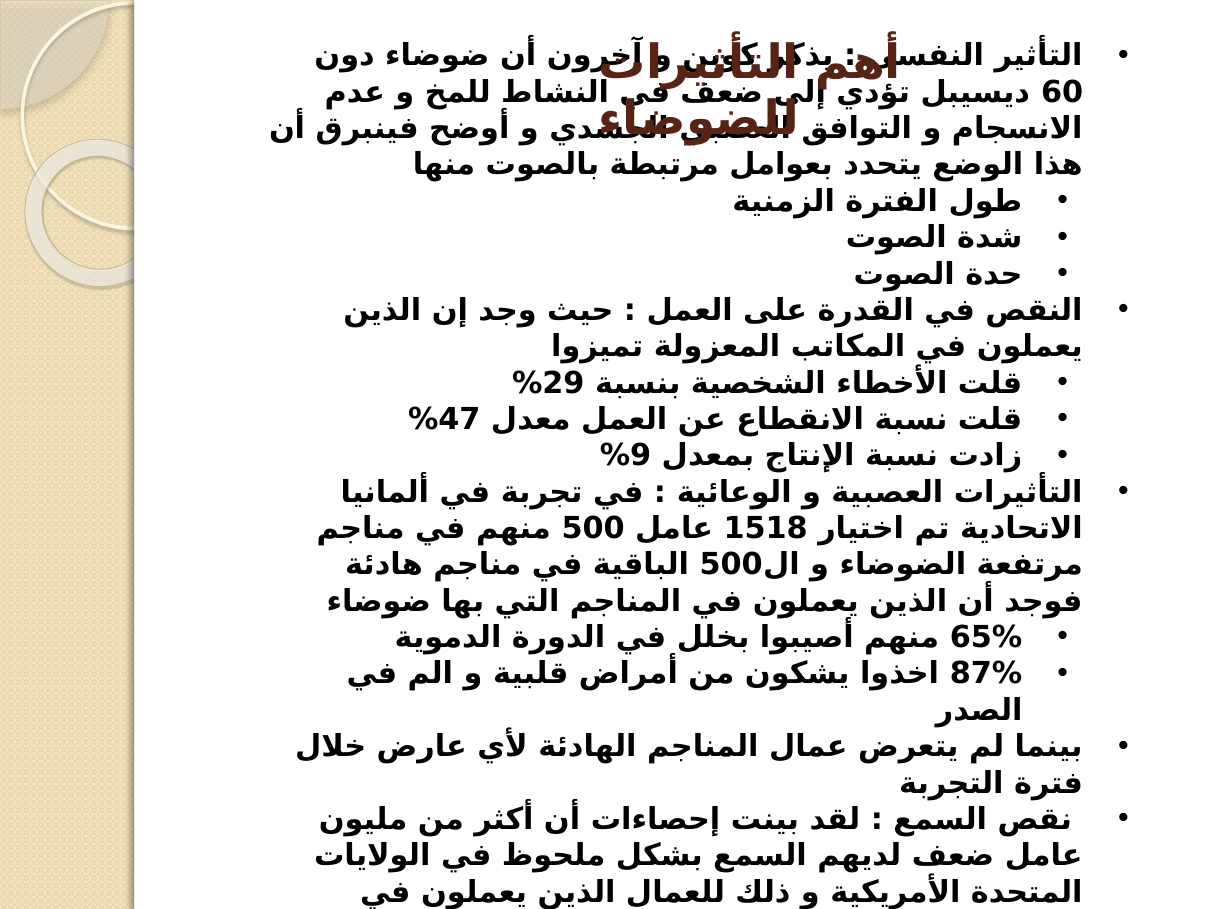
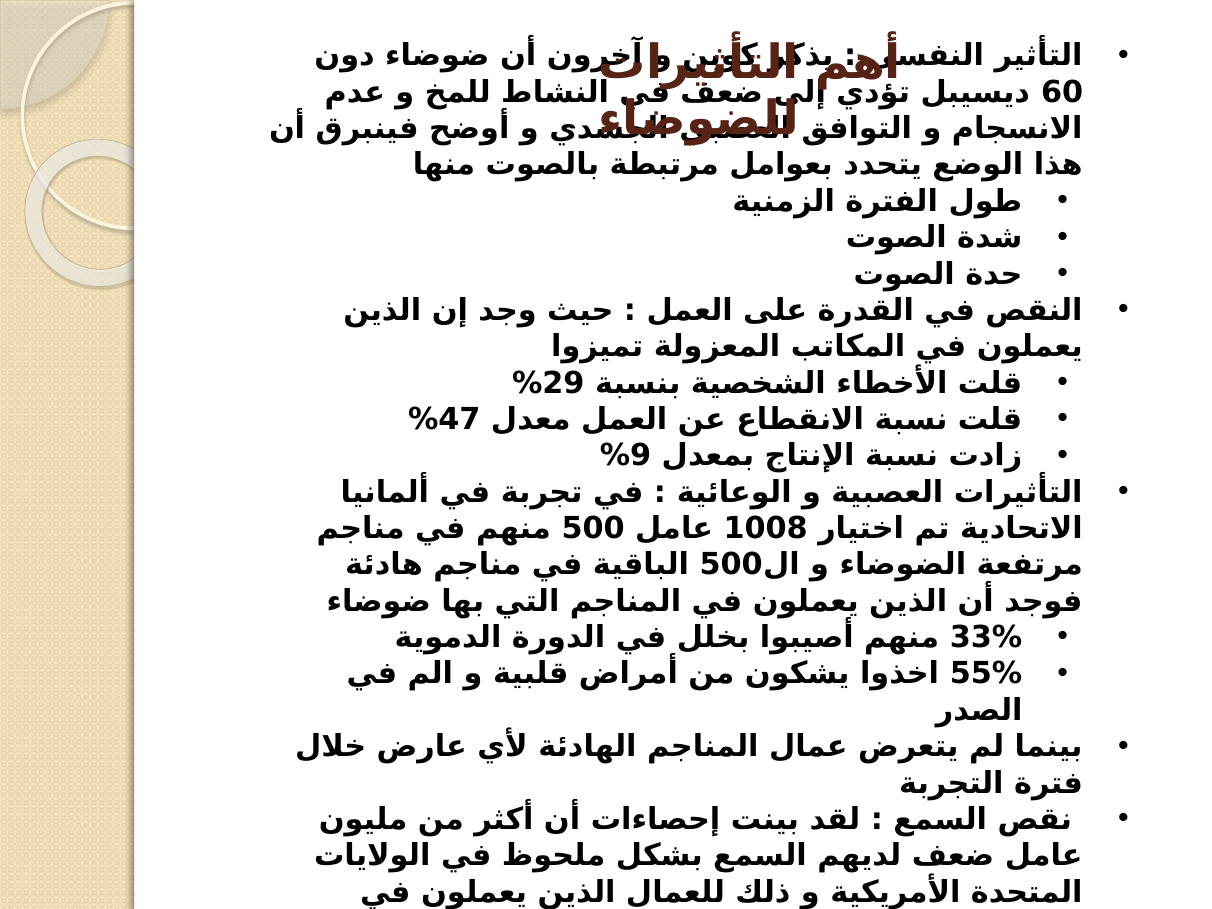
1518: 1518 -> 1008
65%: 65% -> 33%
87%: 87% -> 55%
